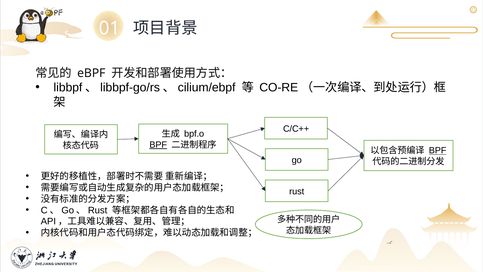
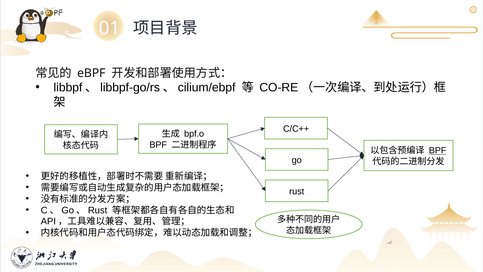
BPF at (158, 145) underline: present -> none
